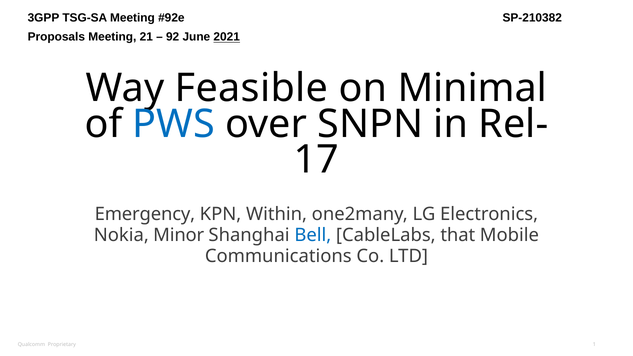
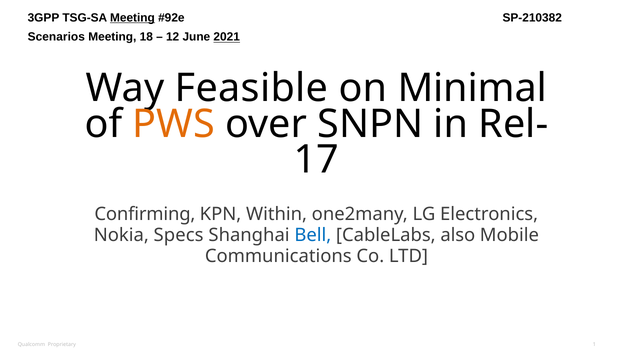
Meeting at (132, 18) underline: none -> present
Proposals: Proposals -> Scenarios
21: 21 -> 18
92: 92 -> 12
PWS colour: blue -> orange
Emergency: Emergency -> Confirming
Minor: Minor -> Specs
that: that -> also
